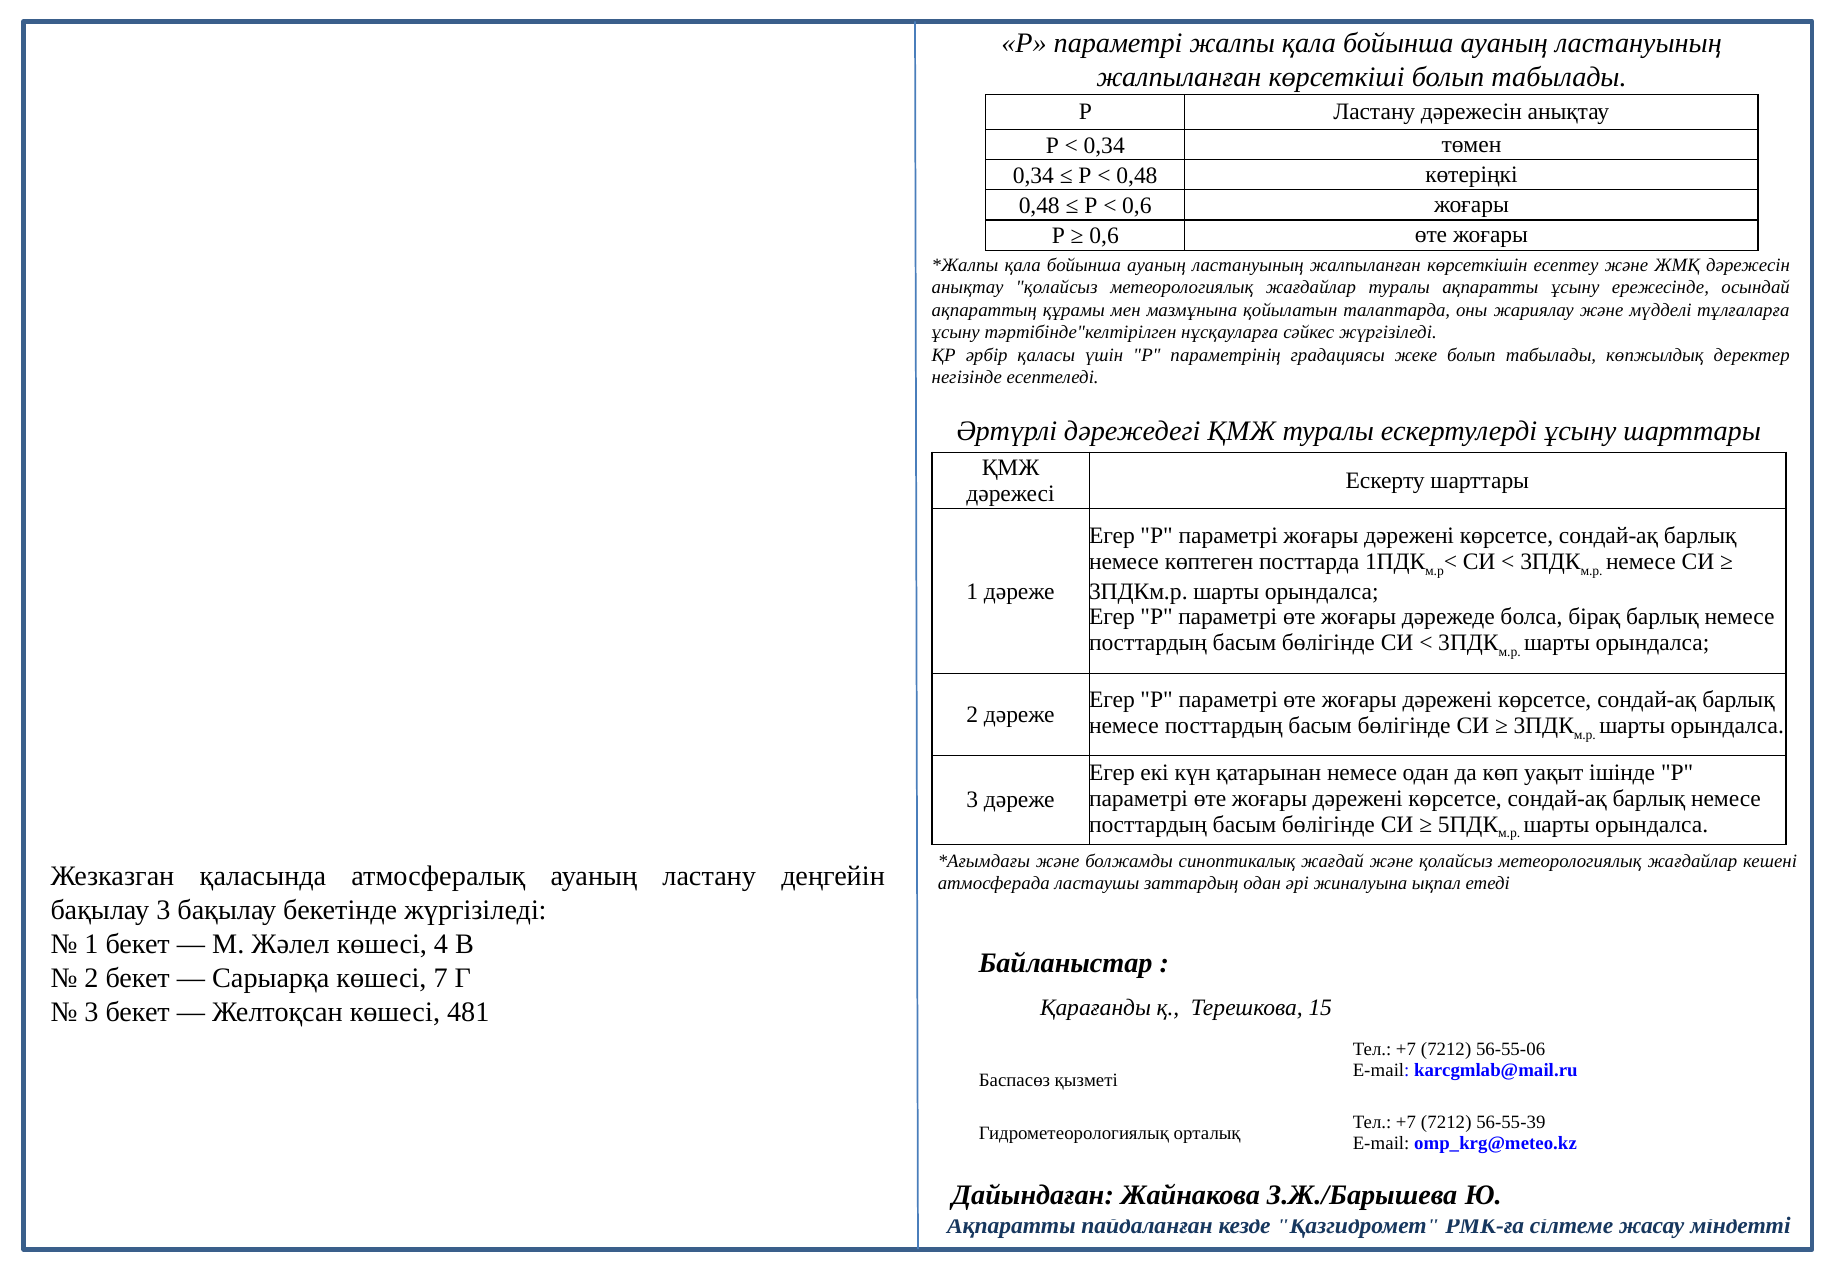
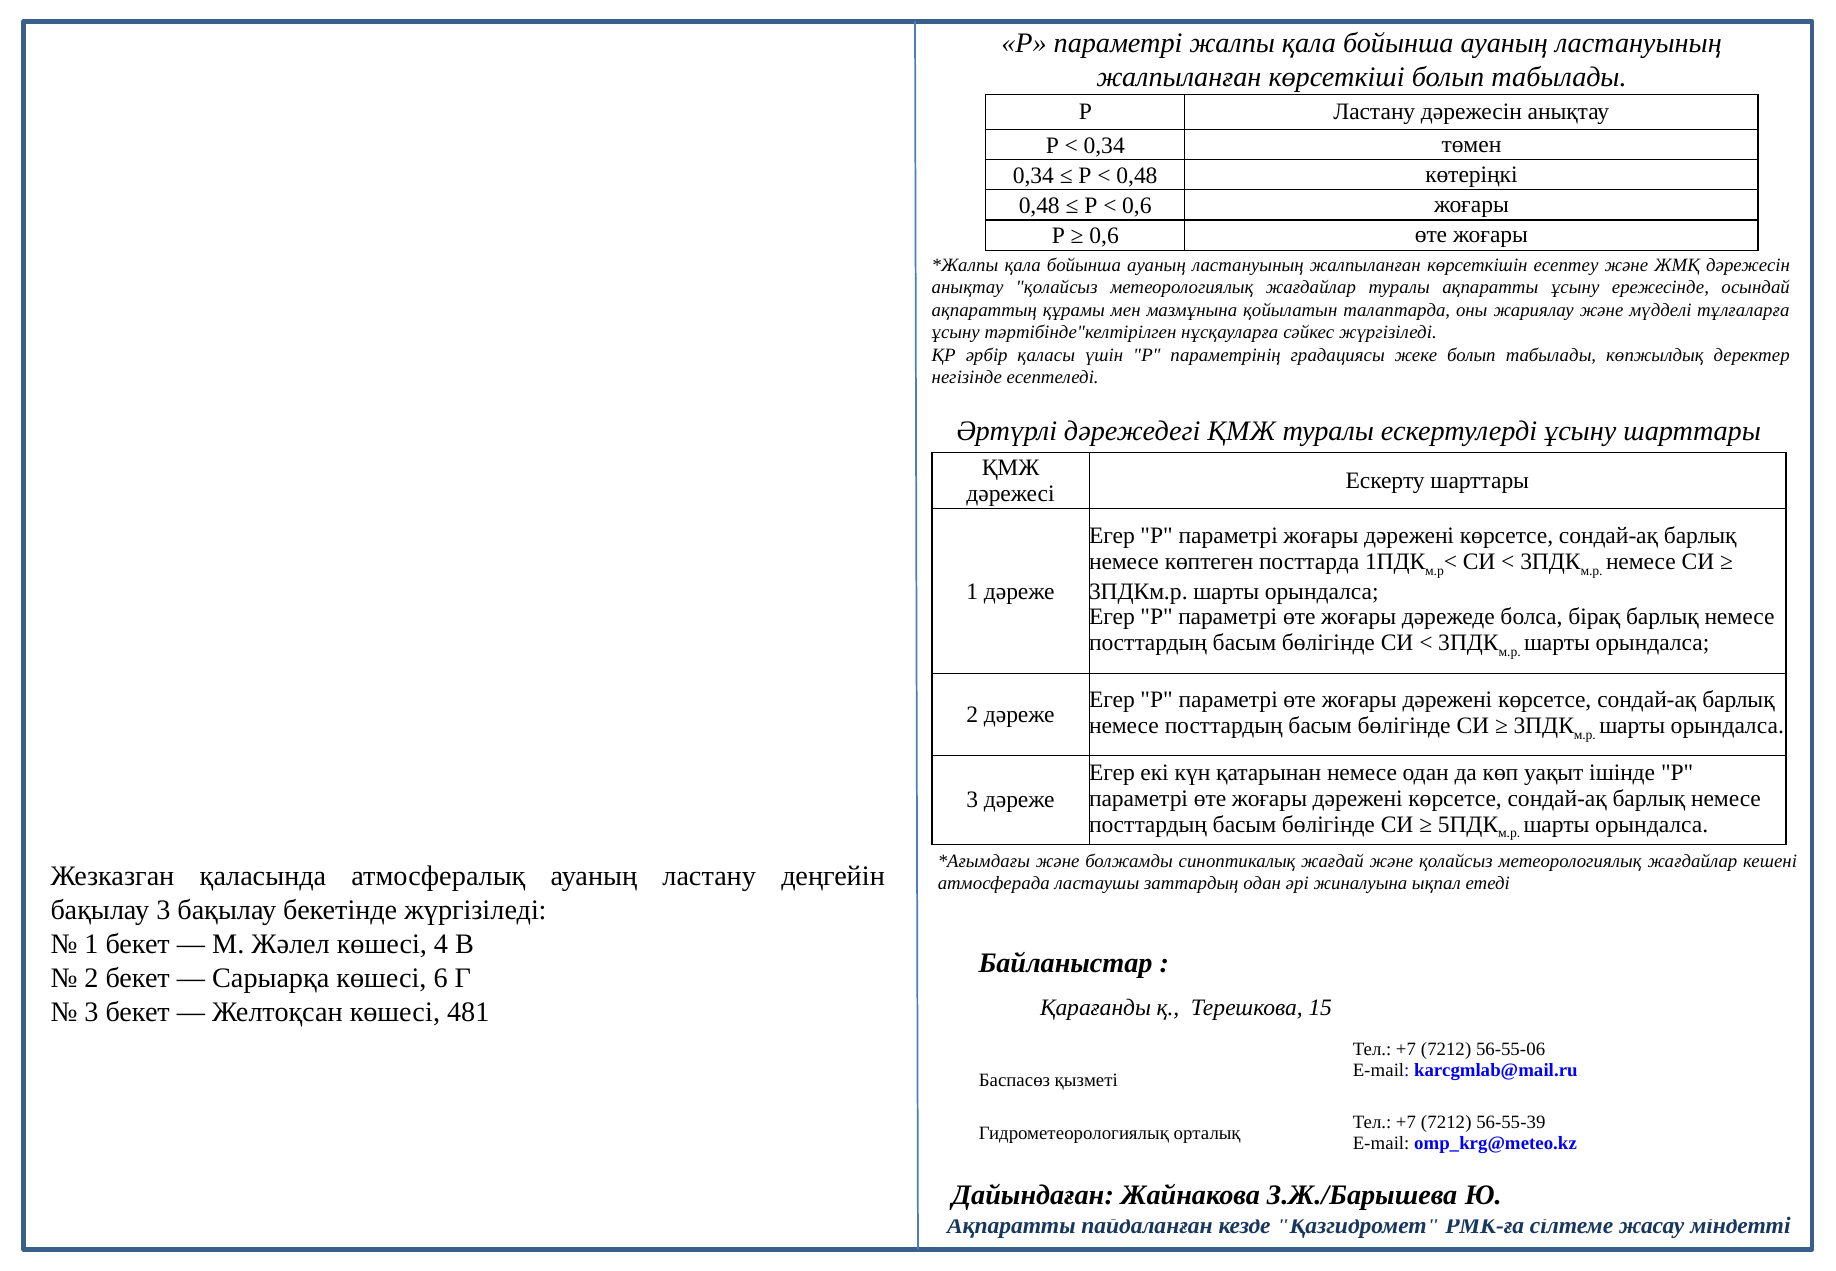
7: 7 -> 6
